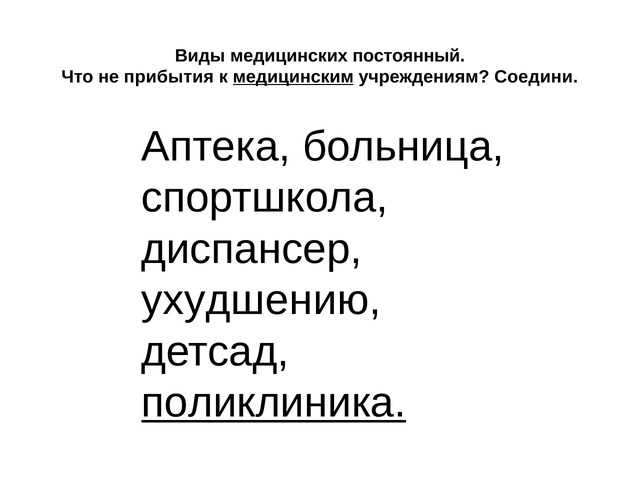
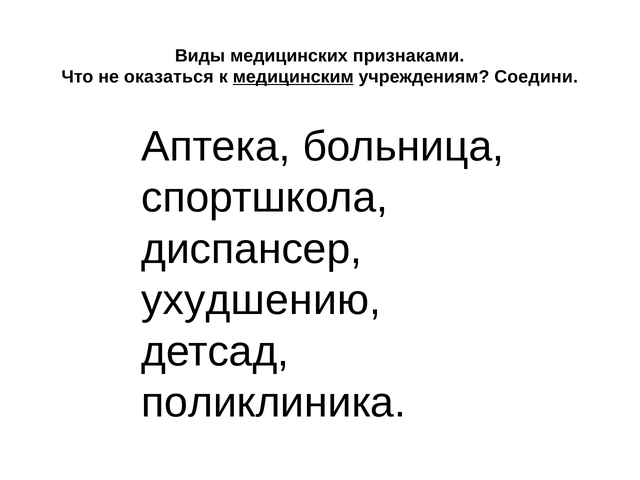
постоянный: постоянный -> признаками
прибытия: прибытия -> оказаться
поликлиника underline: present -> none
